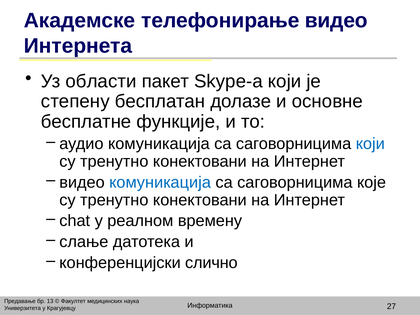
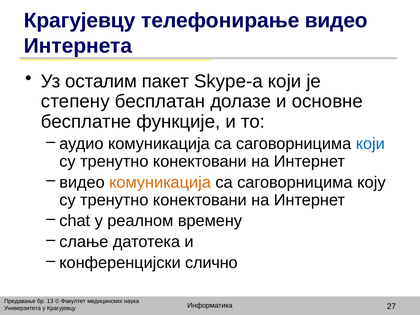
Академске at (80, 21): Академске -> Крагујевцу
области: области -> осталим
комуникација at (160, 182) colour: blue -> orange
које: које -> коју
